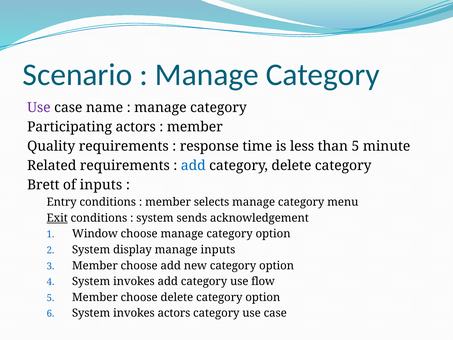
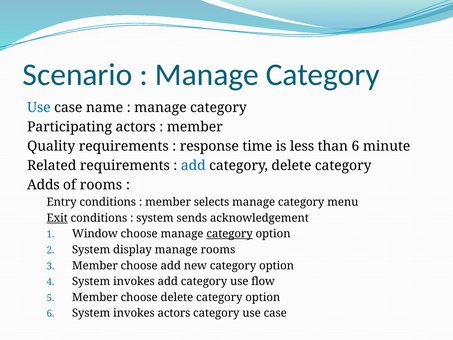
Use at (39, 107) colour: purple -> blue
than 5: 5 -> 6
Brett: Brett -> Adds
of inputs: inputs -> rooms
category at (230, 234) underline: none -> present
manage inputs: inputs -> rooms
